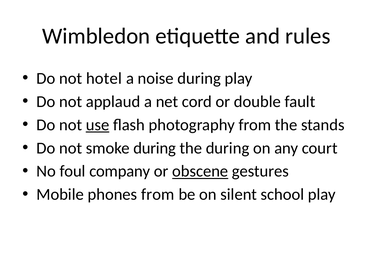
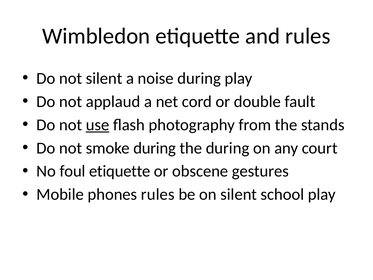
not hotel: hotel -> silent
foul company: company -> etiquette
obscene underline: present -> none
phones from: from -> rules
